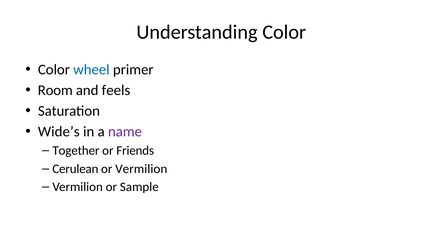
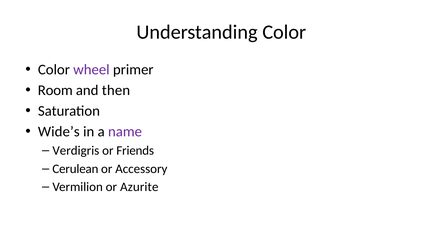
wheel colour: blue -> purple
feels: feels -> then
Together: Together -> Verdigris
or Vermilion: Vermilion -> Accessory
Sample: Sample -> Azurite
